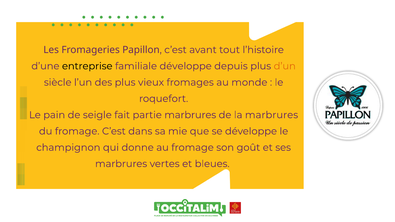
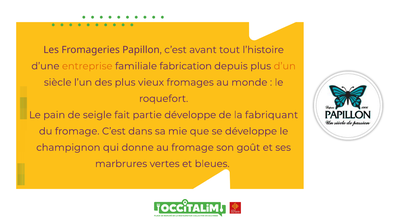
entreprise colour: black -> orange
familiale développe: développe -> fabrication
partie marbrures: marbrures -> développe
la marbrures: marbrures -> fabriquant
